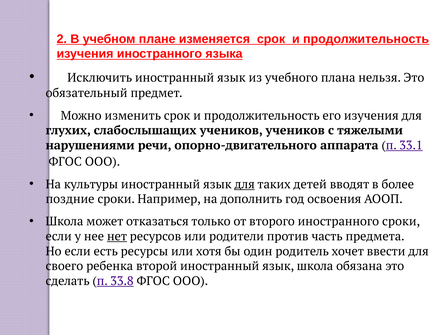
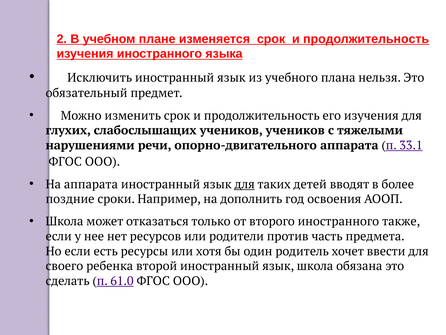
На культуры: культуры -> аппарата
иностранного сроки: сроки -> также
нет underline: present -> none
33.8: 33.8 -> 61.0
